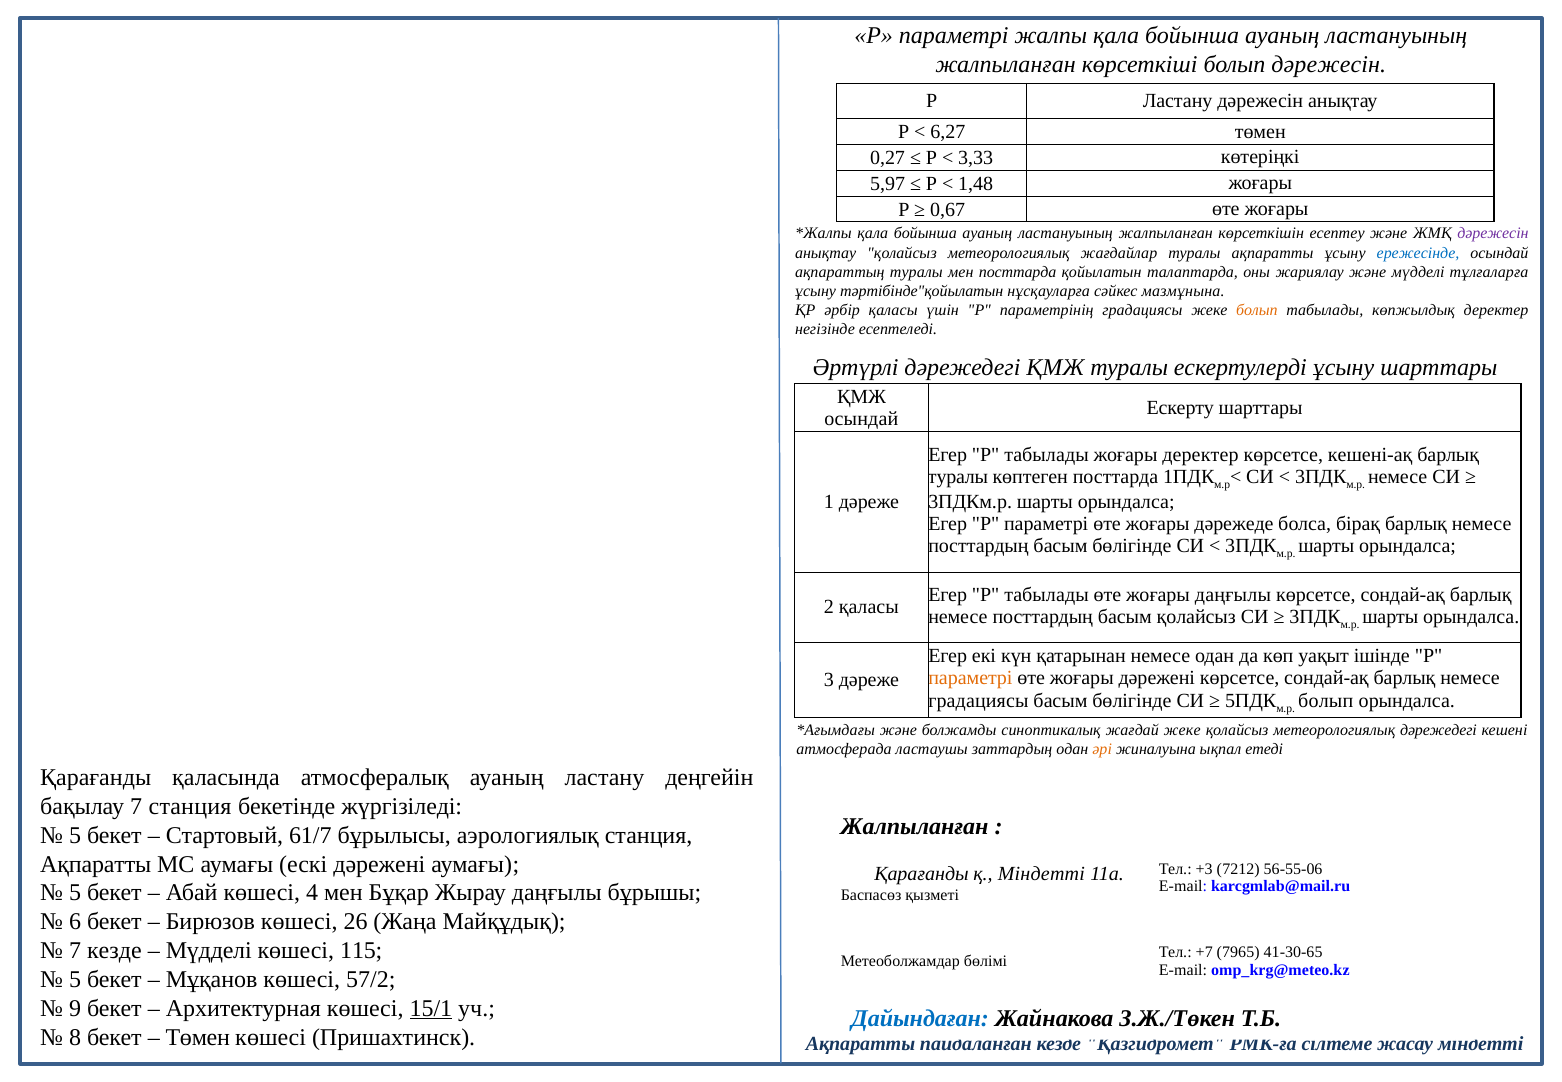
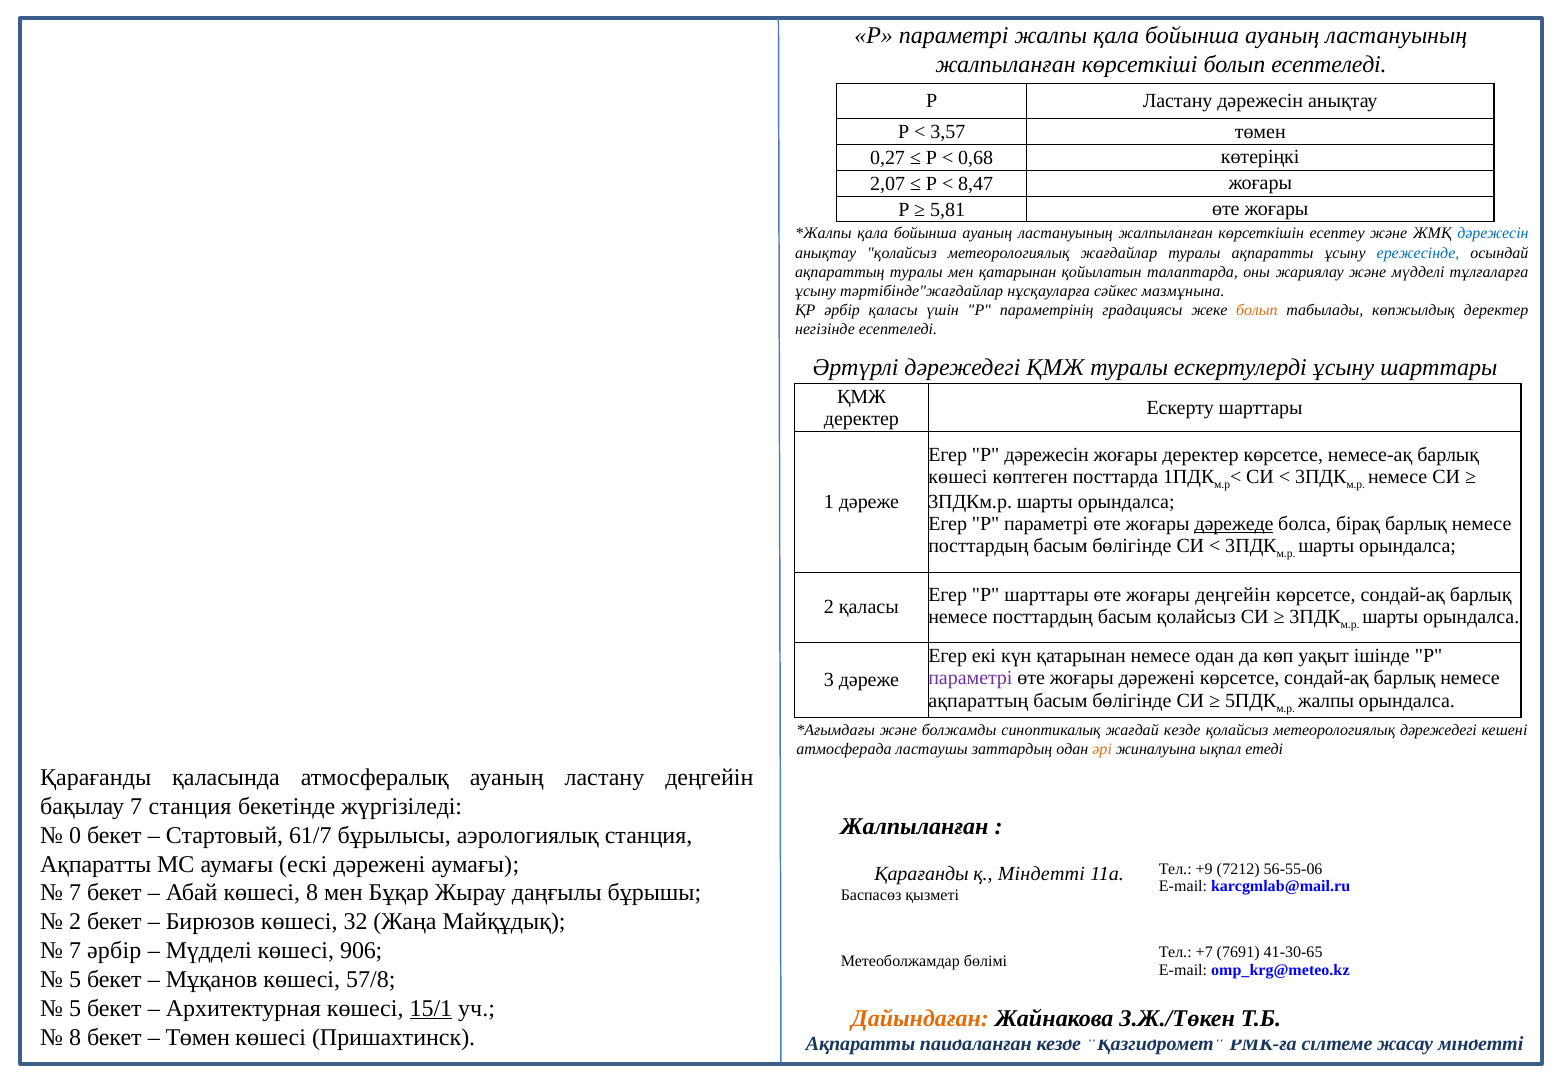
болып дәрежесін: дәрежесін -> есептеледі
6,27: 6,27 -> 3,57
3,33: 3,33 -> 0,68
5,97: 5,97 -> 2,07
1,48: 1,48 -> 8,47
0,67: 0,67 -> 5,81
дәрежесін at (1493, 233) colour: purple -> blue
мен посттарда: посттарда -> қатарынан
тәртібінде"қойылатын: тәртібінде"қойылатын -> тәртібінде"жағдайлар
осындай at (861, 419): осындай -> деректер
табылады at (1047, 454): табылады -> дәрежесін
кешені-ақ: кешені-ақ -> немесе-ақ
туралы at (958, 477): туралы -> көшесі
дәрежеде underline: none -> present
табылады at (1047, 594): табылады -> шарттары
жоғары даңғылы: даңғылы -> деңгейін
параметрі at (970, 678) colour: orange -> purple
градациясы at (978, 700): градациясы -> ақпараттың
болып at (1326, 700): болып -> жалпы
жағдай жеке: жеке -> кезде
5 at (75, 835): 5 -> 0
+3: +3 -> +9
5 at (75, 892): 5 -> 7
көшесі 4: 4 -> 8
6 at (75, 921): 6 -> 2
26: 26 -> 32
7 кезде: кезде -> әрбір
115: 115 -> 906
7965: 7965 -> 7691
57/2: 57/2 -> 57/8
9 at (75, 1008): 9 -> 5
Дайындаған colour: blue -> orange
